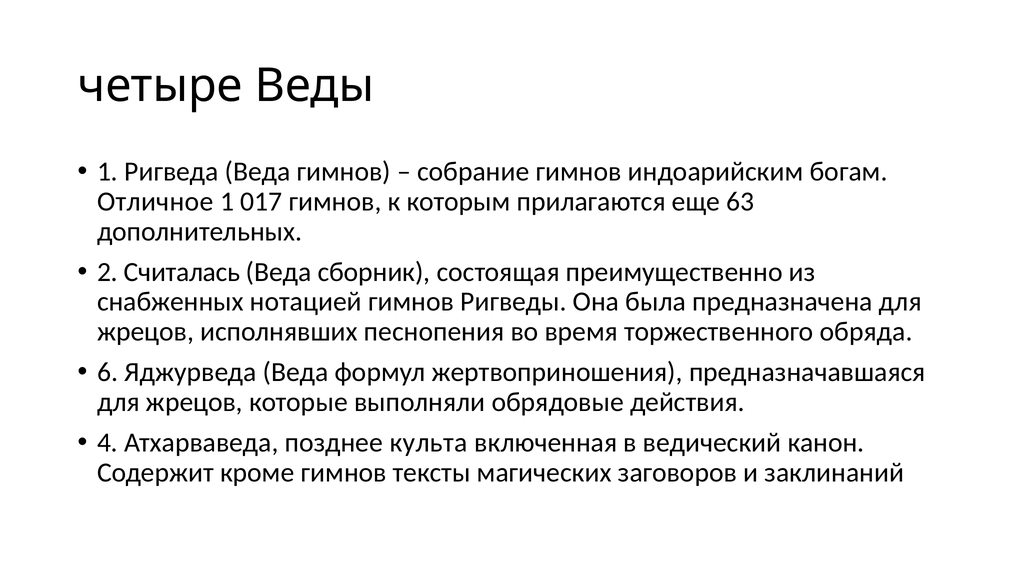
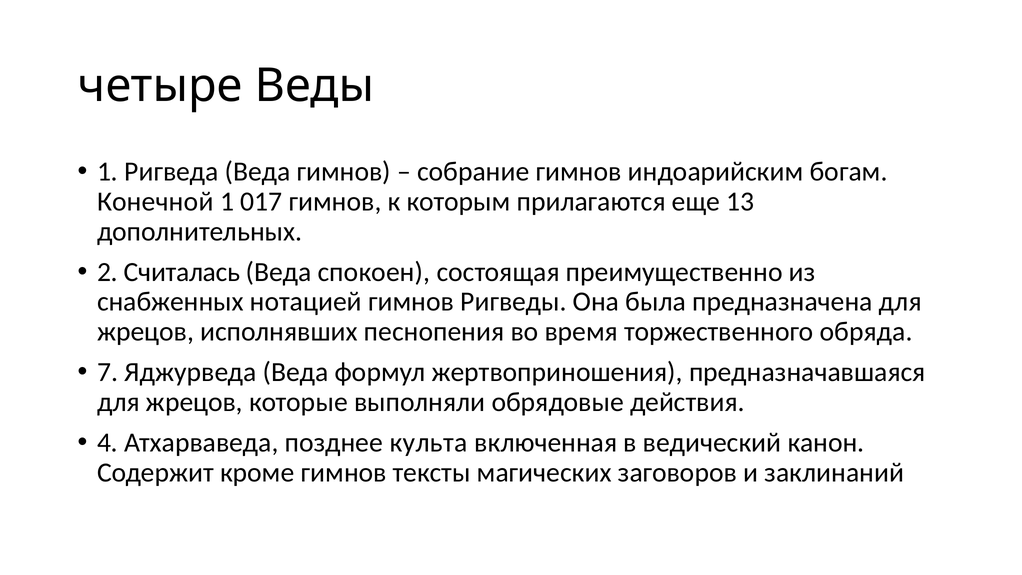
Отличное: Отличное -> Конечной
63: 63 -> 13
сборник: сборник -> спокоен
6: 6 -> 7
